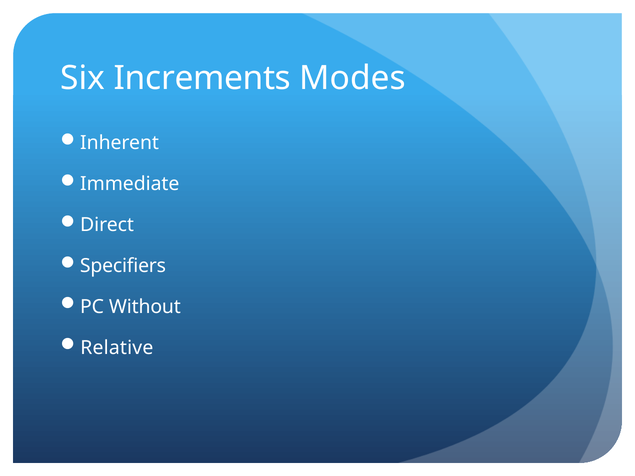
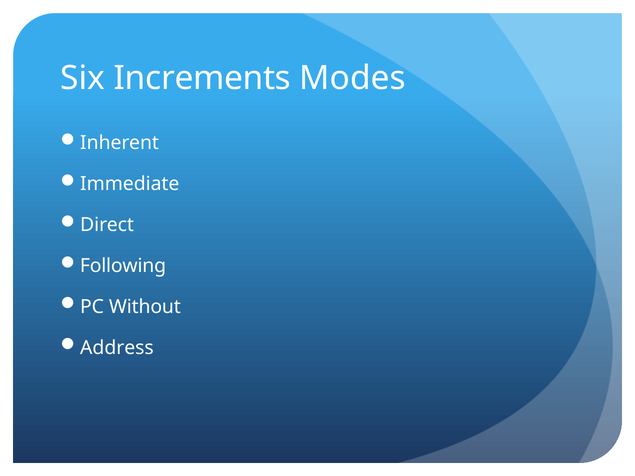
Specifiers: Specifiers -> Following
Relative: Relative -> Address
